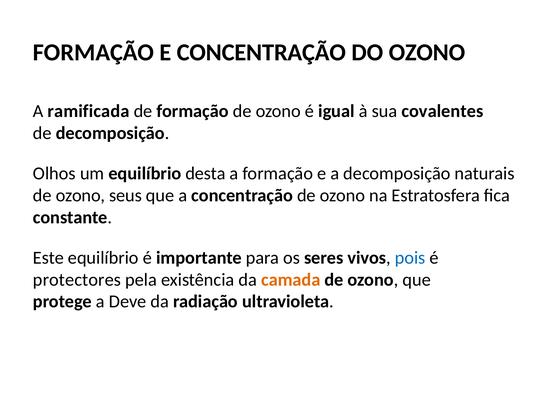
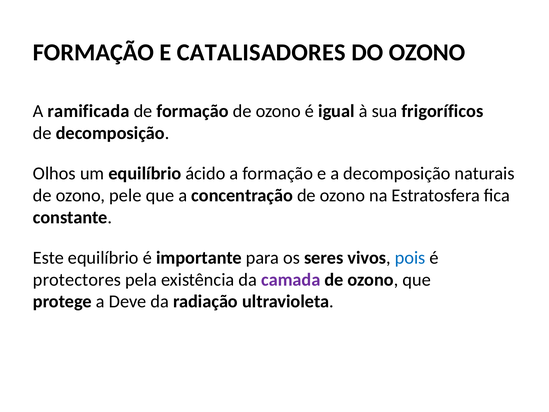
E CONCENTRAÇÃO: CONCENTRAÇÃO -> CATALISADORES
covalentes: covalentes -> frigoríficos
desta: desta -> ácido
seus: seus -> pele
camada colour: orange -> purple
